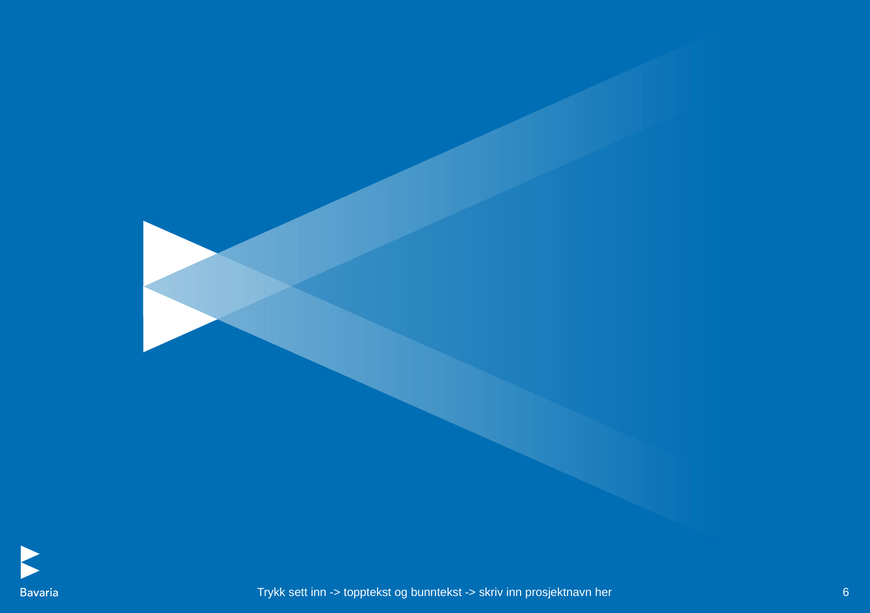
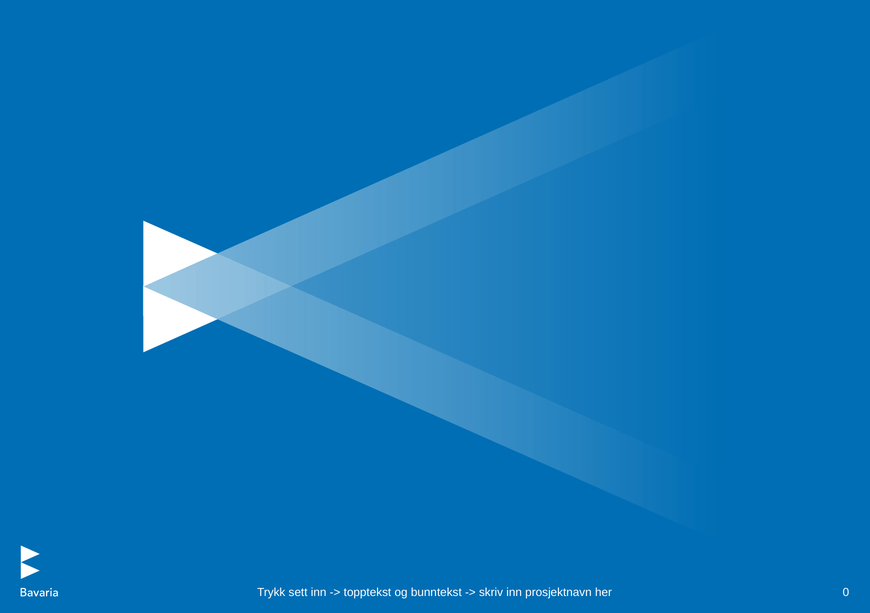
6: 6 -> 0
